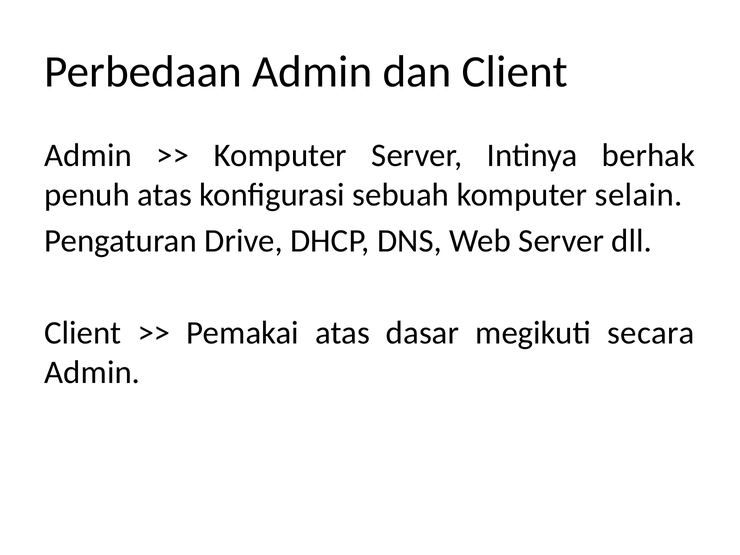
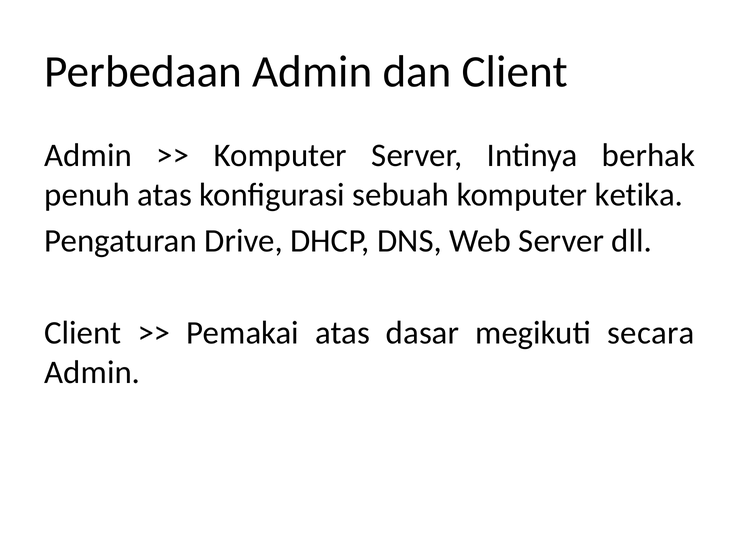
selain: selain -> ketika
